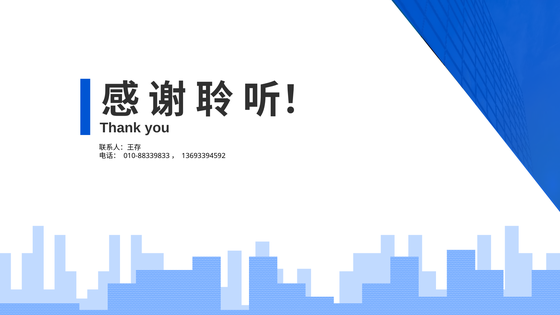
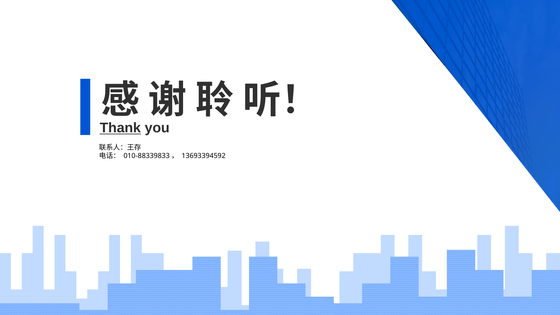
Thank underline: none -> present
